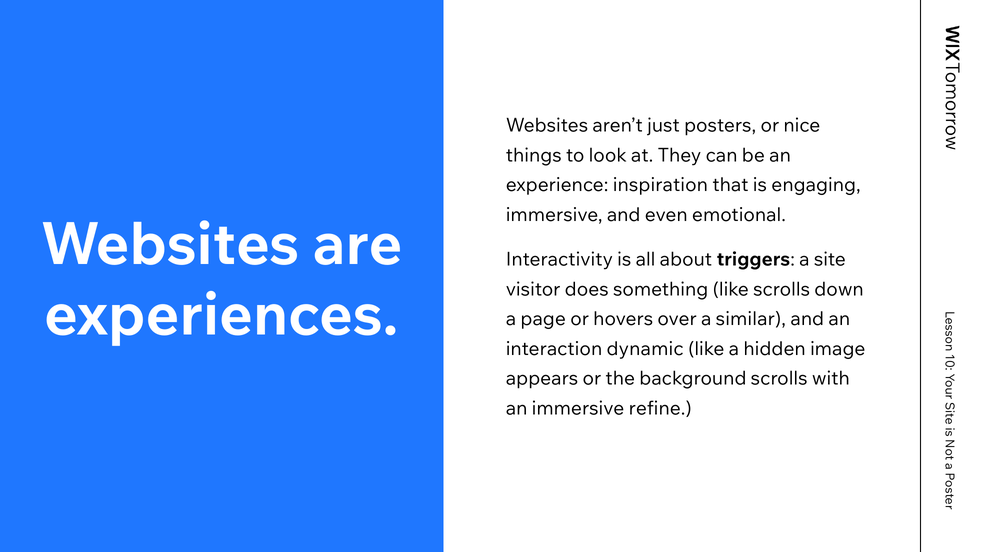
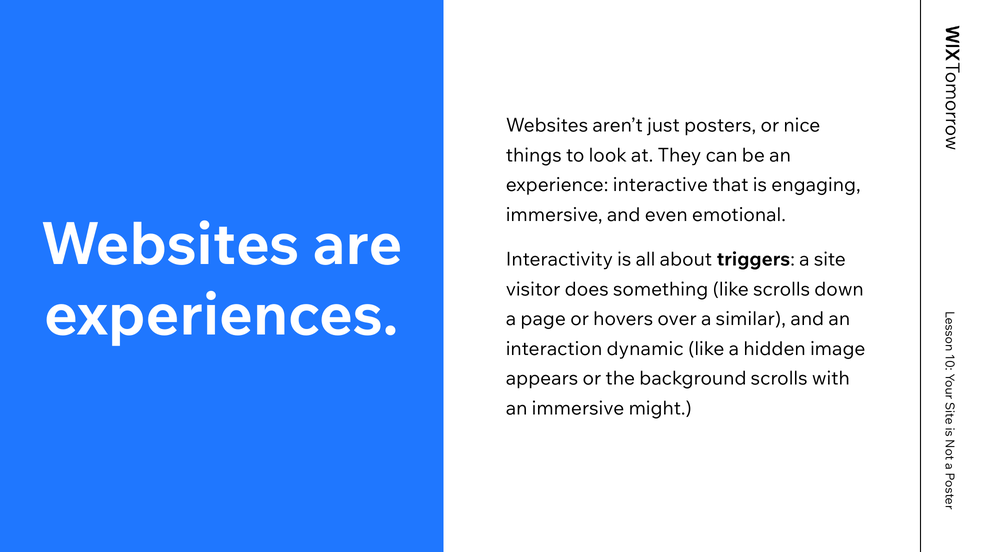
inspiration: inspiration -> interactive
refine: refine -> might
